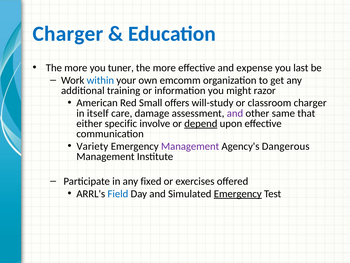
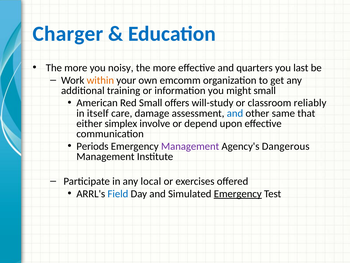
tuner: tuner -> noisy
expense: expense -> quarters
within colour: blue -> orange
might razor: razor -> small
classroom charger: charger -> reliably
and at (235, 113) colour: purple -> blue
specific: specific -> simplex
depend underline: present -> none
Variety: Variety -> Periods
fixed: fixed -> local
